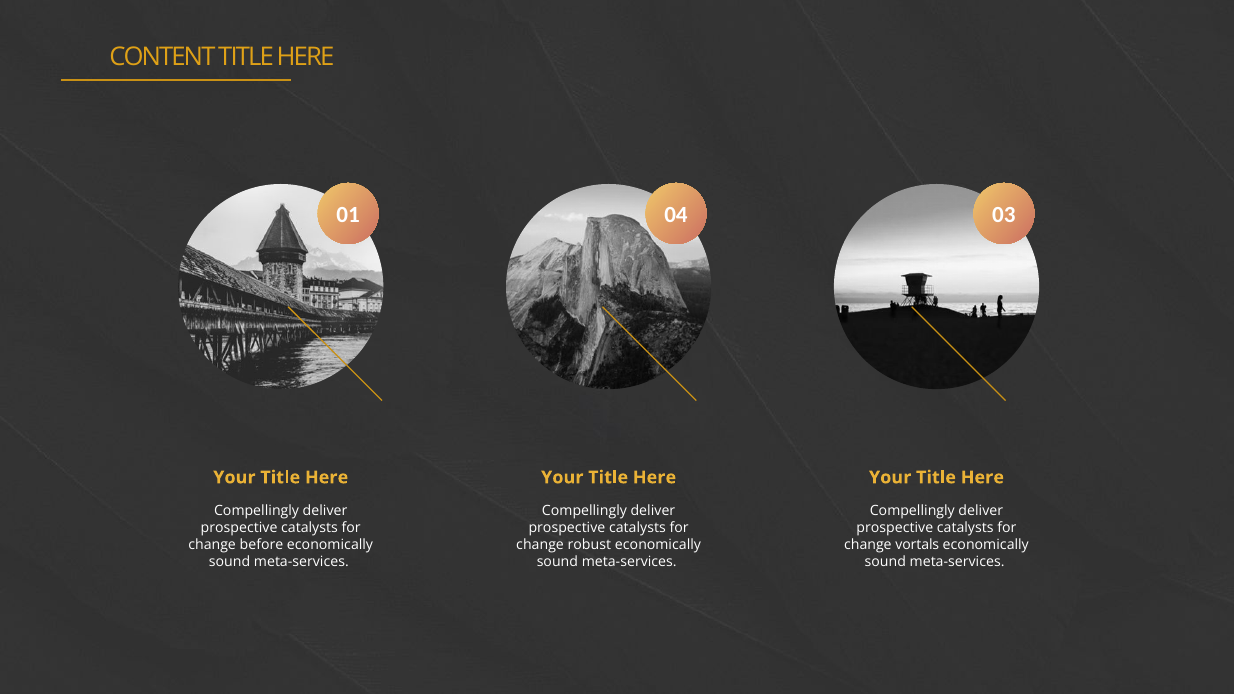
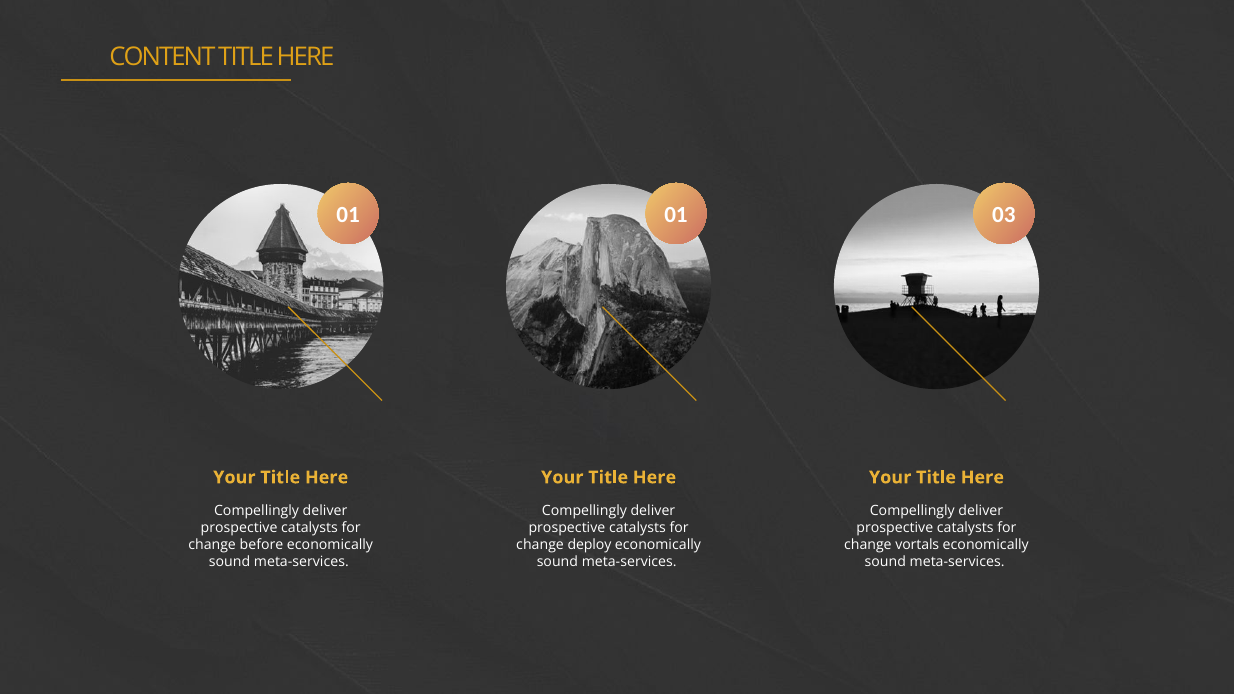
01 04: 04 -> 01
robust: robust -> deploy
